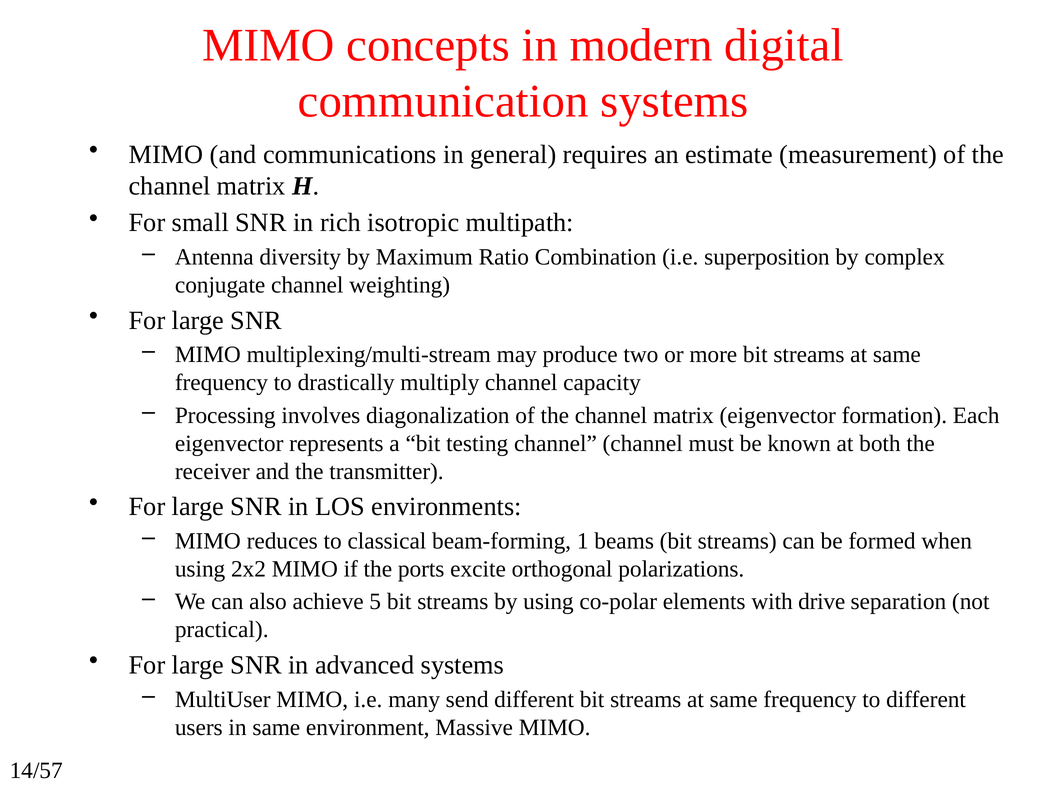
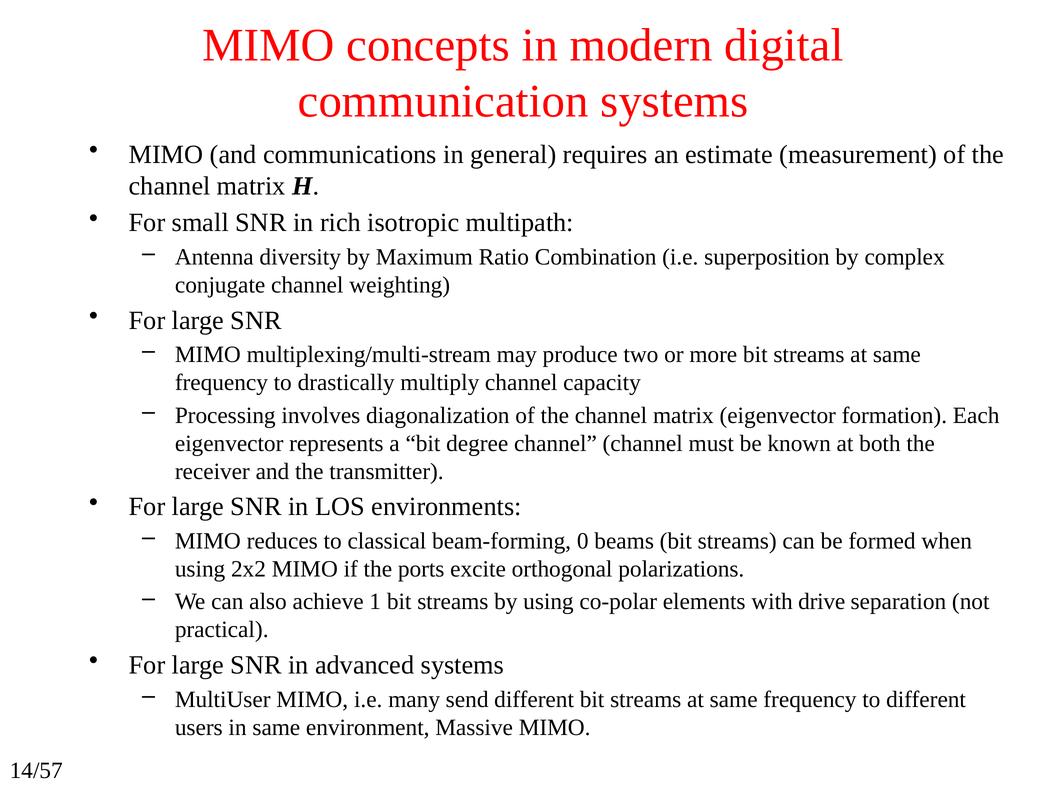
testing: testing -> degree
1: 1 -> 0
5: 5 -> 1
